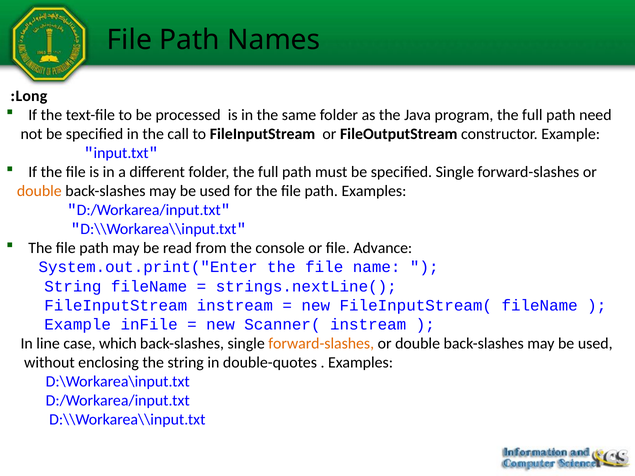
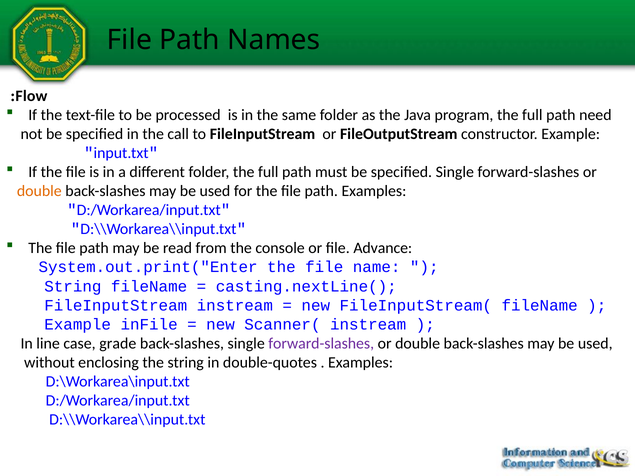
Long: Long -> Flow
strings.nextLine(: strings.nextLine( -> casting.nextLine(
which: which -> grade
forward-slashes at (321, 344) colour: orange -> purple
